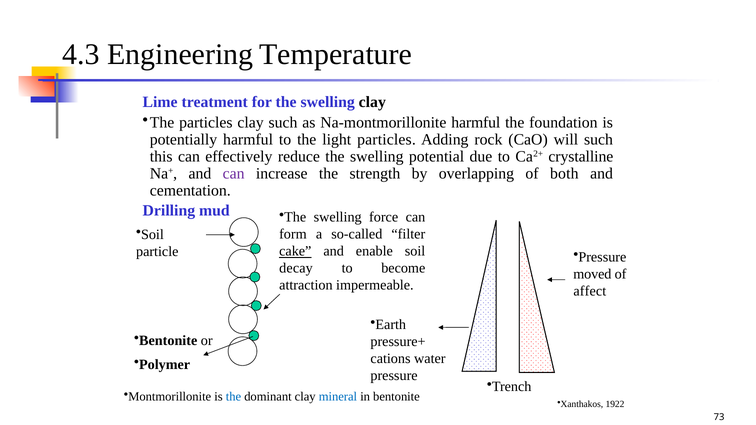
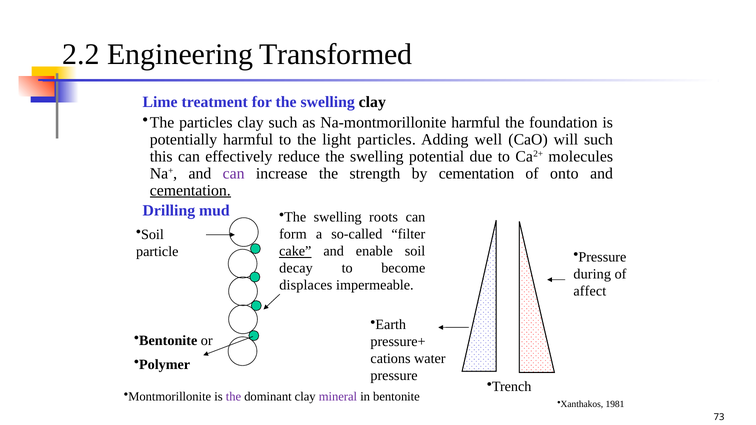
4.3: 4.3 -> 2.2
Temperature: Temperature -> Transformed
rock: rock -> well
crystalline: crystalline -> molecules
by overlapping: overlapping -> cementation
both: both -> onto
cementation at (190, 191) underline: none -> present
force: force -> roots
moved: moved -> during
attraction: attraction -> displaces
the at (233, 397) colour: blue -> purple
mineral colour: blue -> purple
1922: 1922 -> 1981
